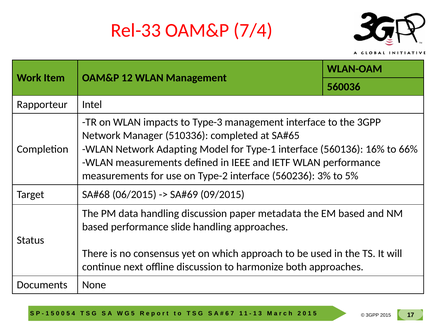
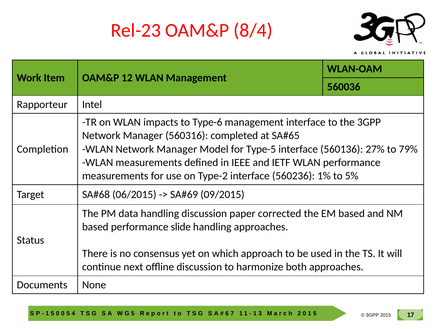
Rel-33: Rel-33 -> Rel-23
7/4: 7/4 -> 8/4
Type-3: Type-3 -> Type-6
510336: 510336 -> 560316
WLAN Network Adapting: Adapting -> Manager
Type-1: Type-1 -> Type-5
16%: 16% -> 27%
66%: 66% -> 79%
3%: 3% -> 1%
metadata: metadata -> corrected
